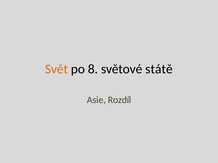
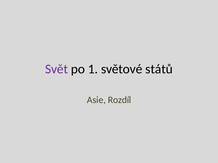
Svět colour: orange -> purple
8: 8 -> 1
státě: státě -> států
